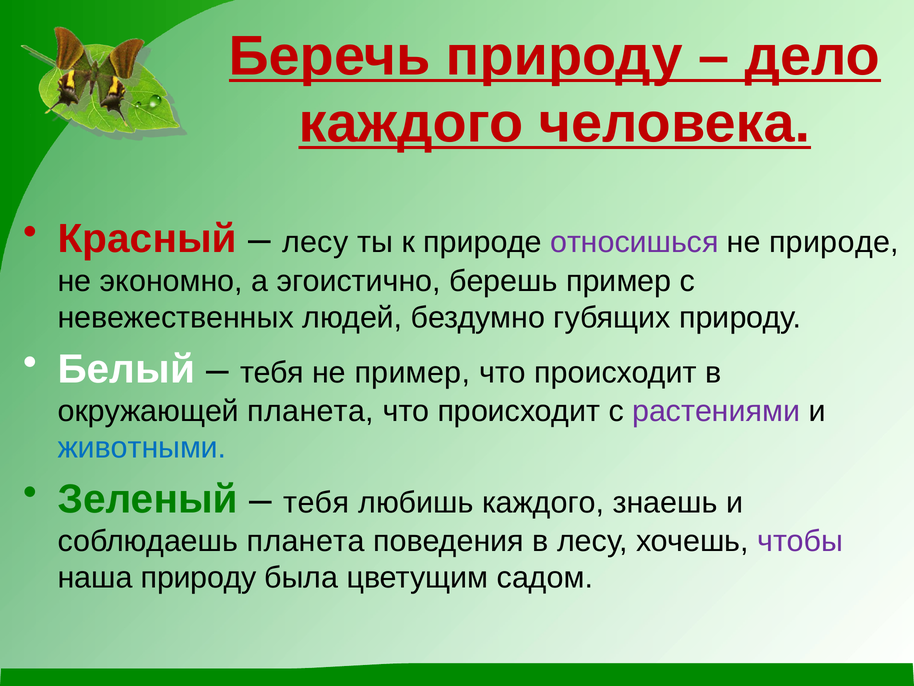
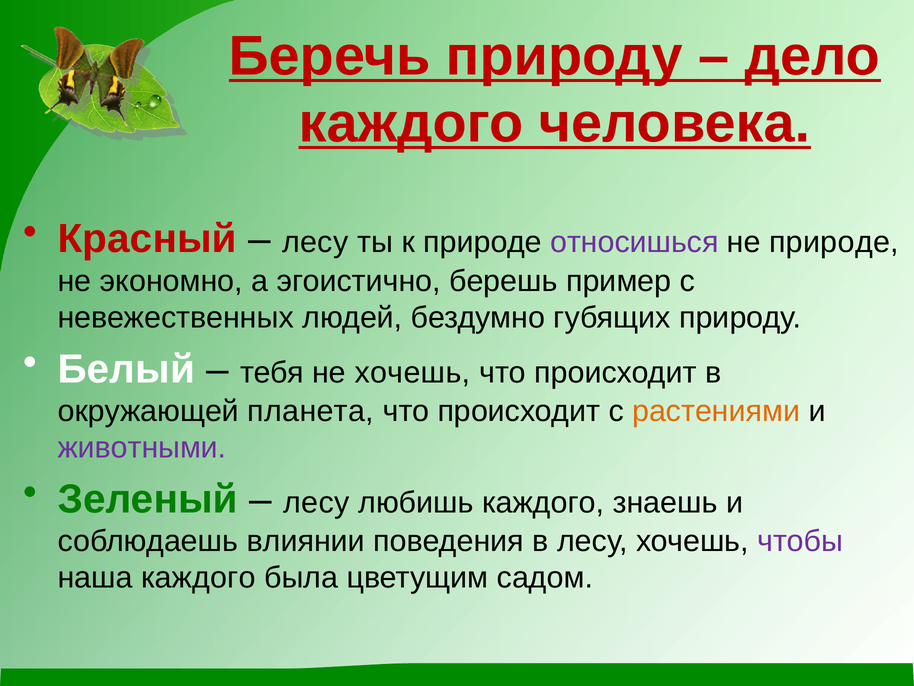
не пример: пример -> хочешь
растениями colour: purple -> orange
животными colour: blue -> purple
тебя at (316, 502): тебя -> лесу
соблюдаешь планета: планета -> влиянии
наша природу: природу -> каждого
